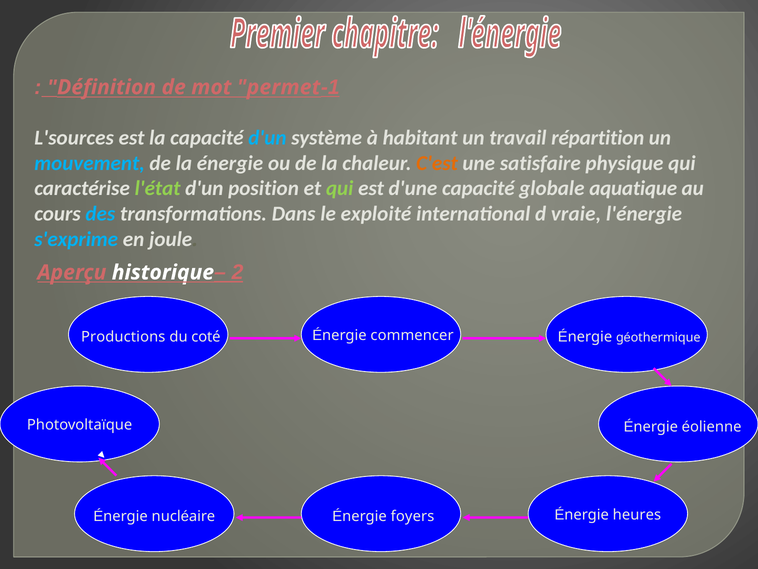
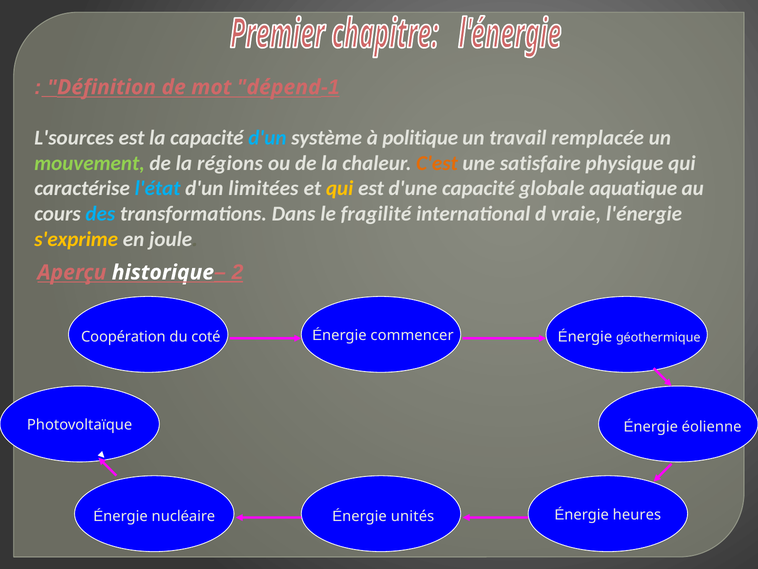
permet: permet -> dépend
habitant: habitant -> politique
répartition: répartition -> remplacée
mouvement colour: light blue -> light green
énergie: énergie -> régions
l'état colour: light green -> light blue
position: position -> limitées
qui at (340, 188) colour: light green -> yellow
exploité: exploité -> fragilité
s'exprime colour: light blue -> yellow
Productions: Productions -> Coopération
foyers: foyers -> unités
